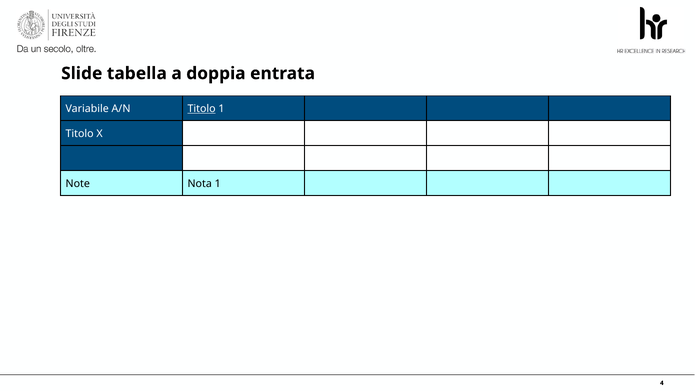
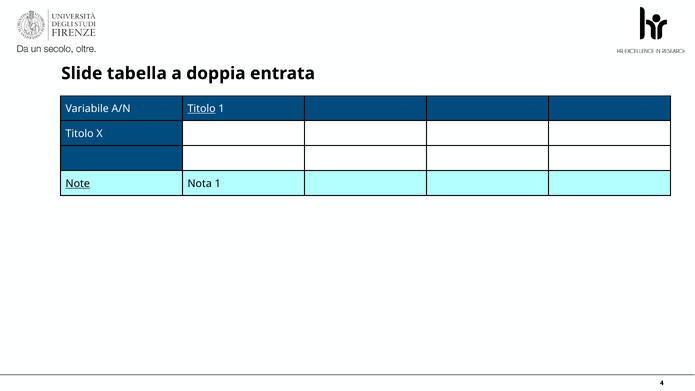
Note underline: none -> present
